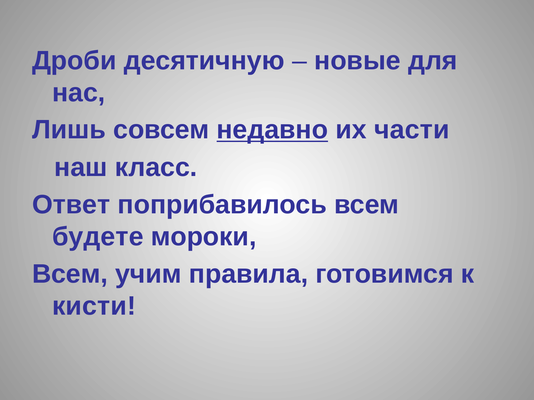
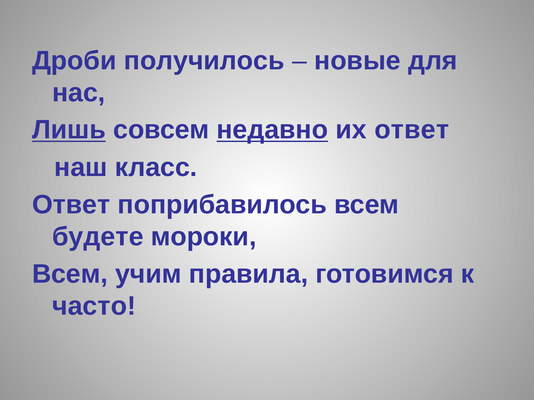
десятичную: десятичную -> получилось
Лишь underline: none -> present
их части: части -> ответ
кисти: кисти -> часто
